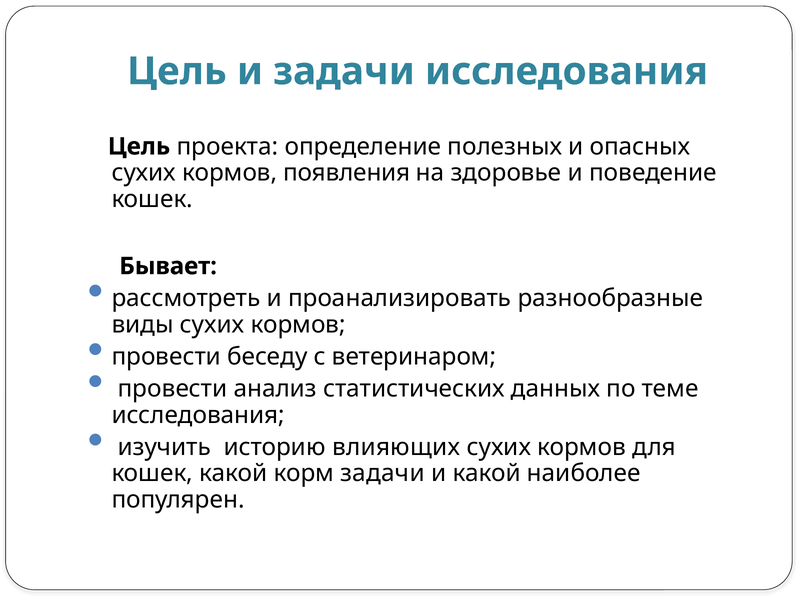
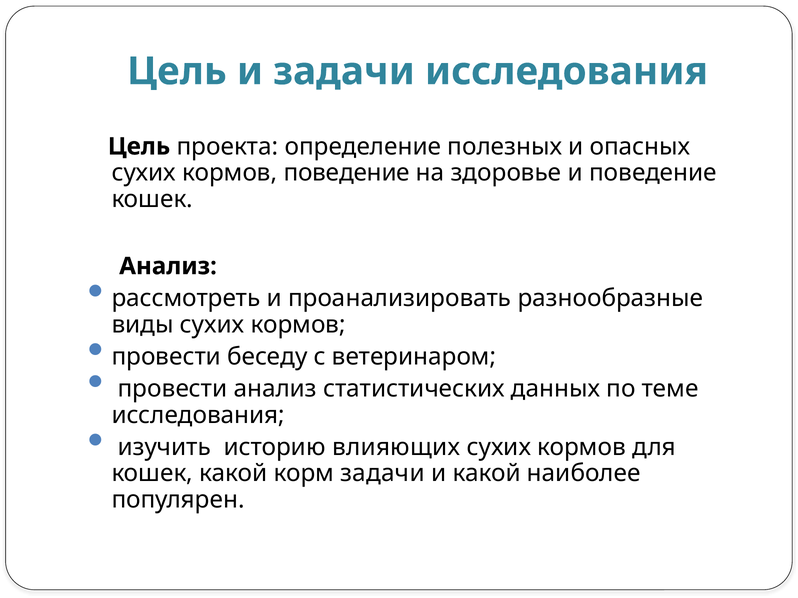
кормов появления: появления -> поведение
Бывает at (168, 266): Бывает -> Анализ
